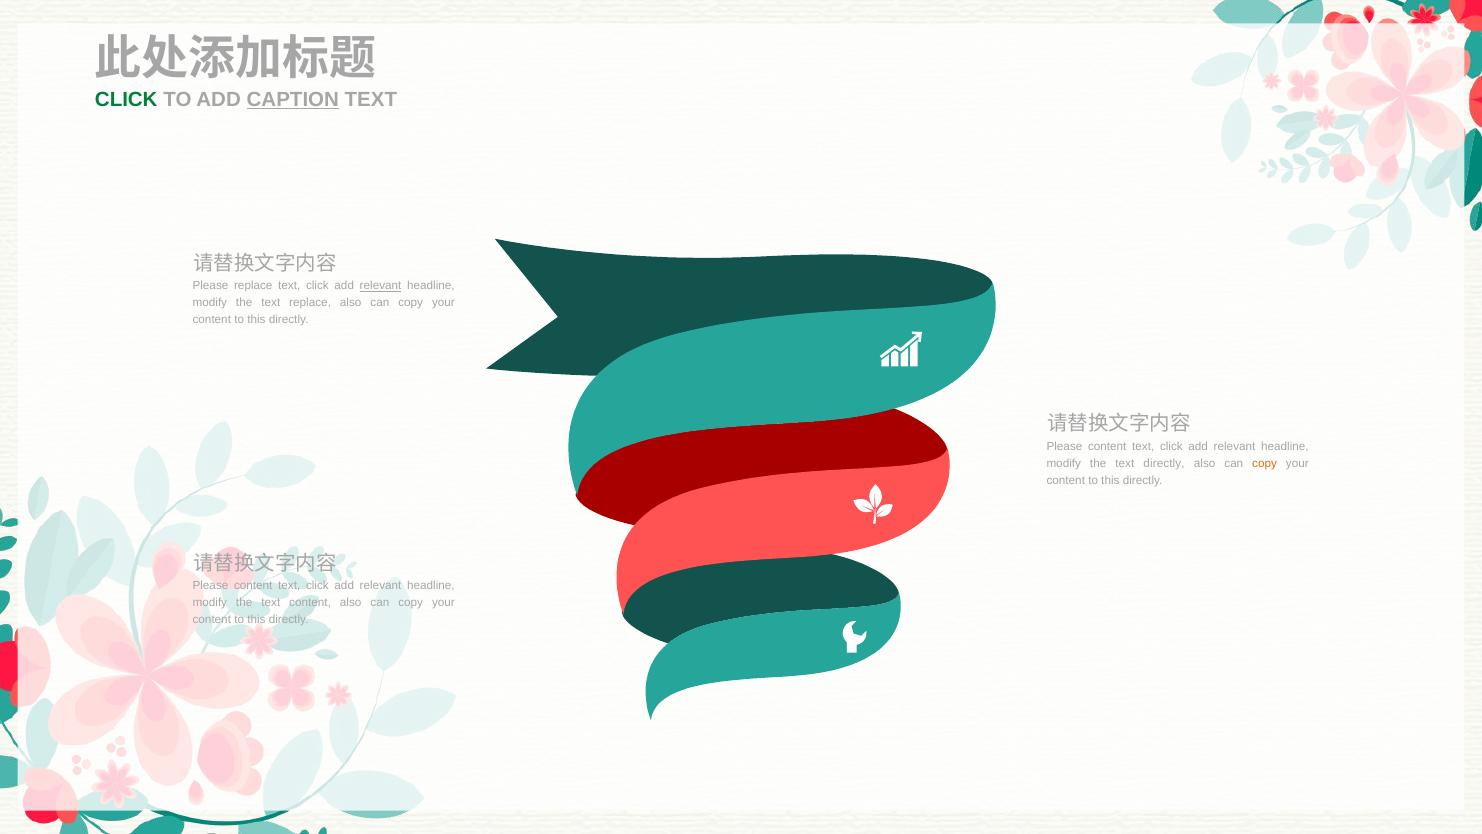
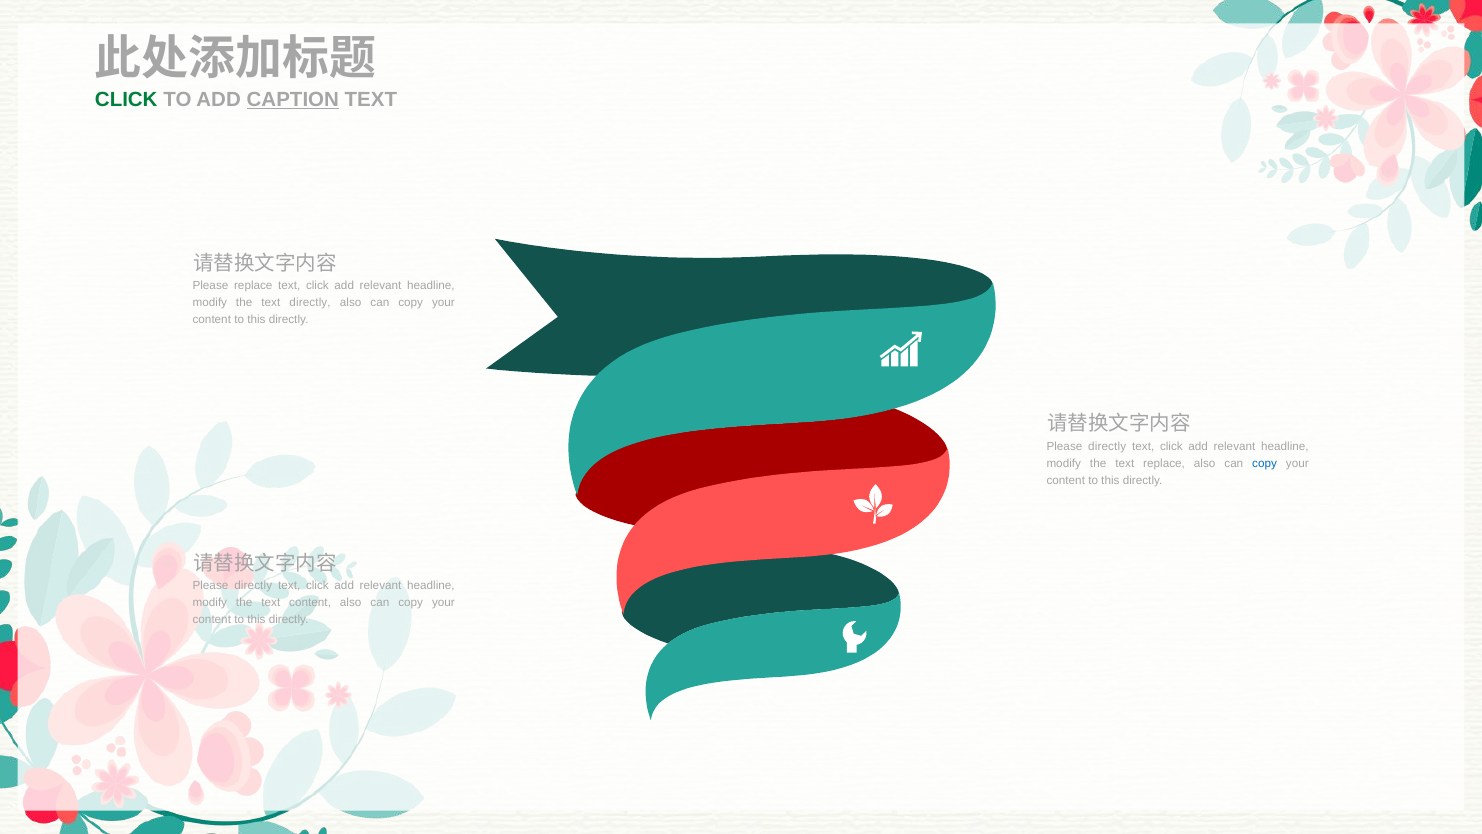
relevant at (381, 286) underline: present -> none
text replace: replace -> directly
content at (1107, 446): content -> directly
text directly: directly -> replace
copy at (1265, 463) colour: orange -> blue
content at (253, 586): content -> directly
